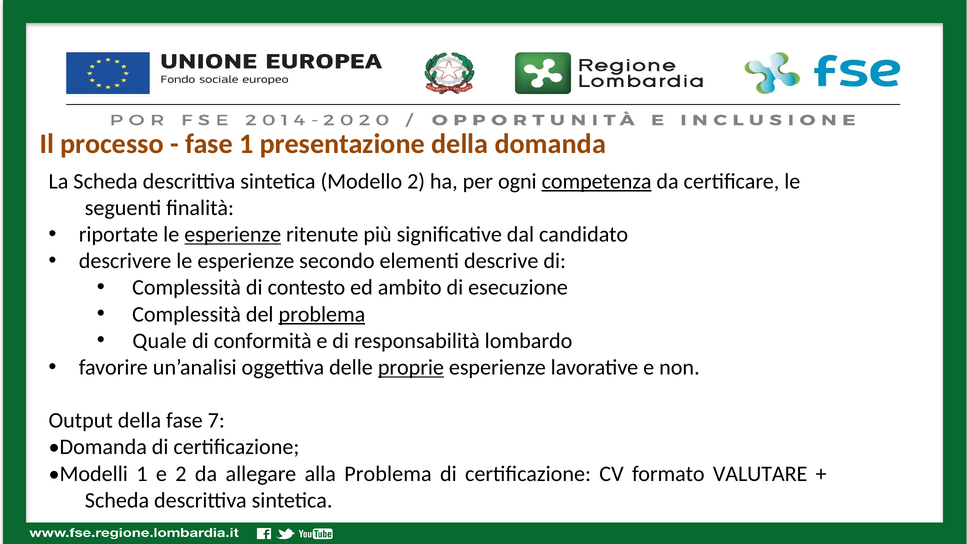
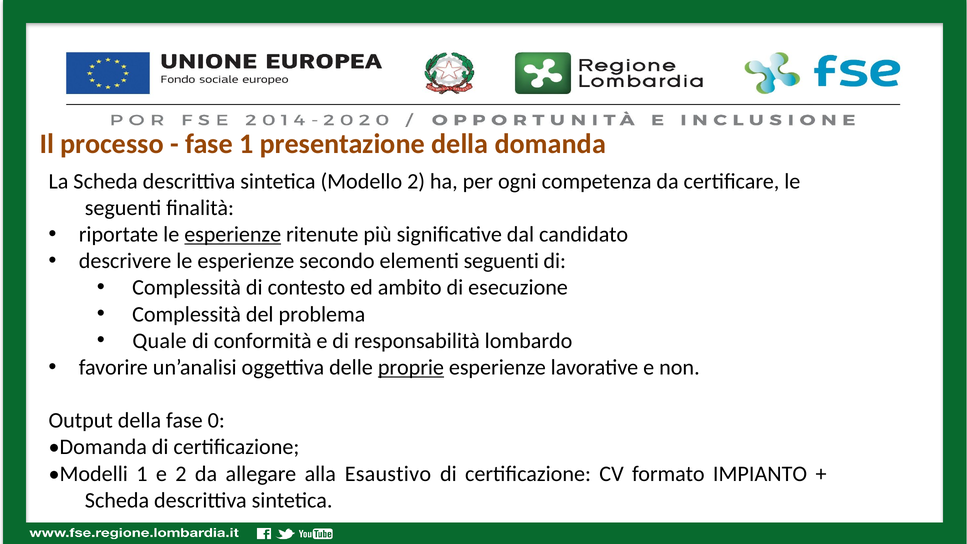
competenza underline: present -> none
elementi descrive: descrive -> seguenti
problema at (322, 314) underline: present -> none
7: 7 -> 0
alla Problema: Problema -> Esaustivo
VALUTARE: VALUTARE -> IMPIANTO
